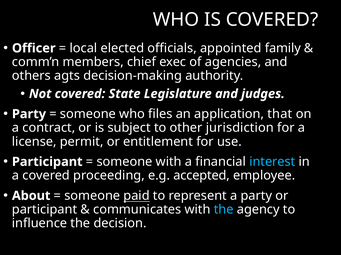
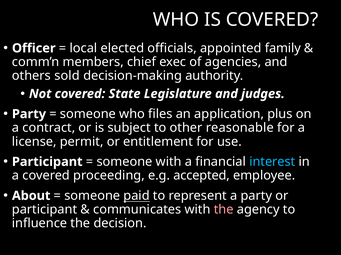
agts: agts -> sold
that: that -> plus
jurisdiction: jurisdiction -> reasonable
the at (224, 210) colour: light blue -> pink
